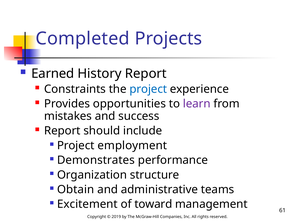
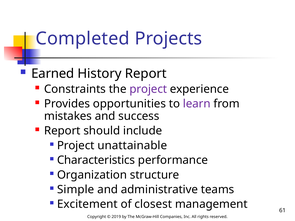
project at (148, 89) colour: blue -> purple
employment: employment -> unattainable
Demonstrates: Demonstrates -> Characteristics
Obtain: Obtain -> Simple
toward: toward -> closest
